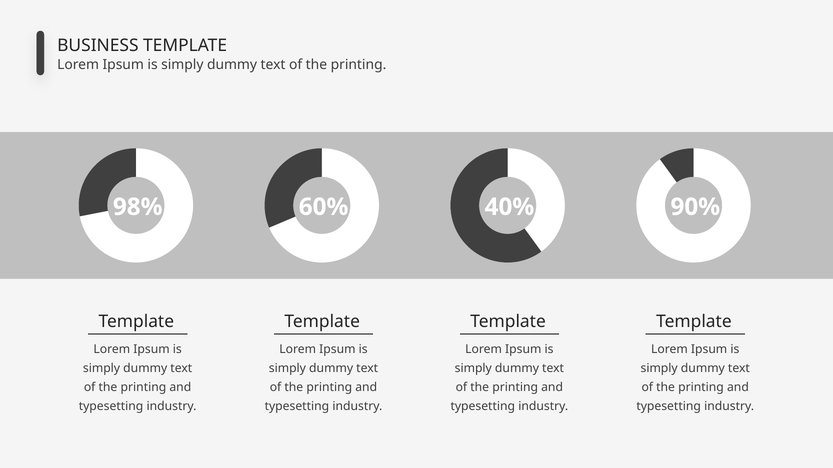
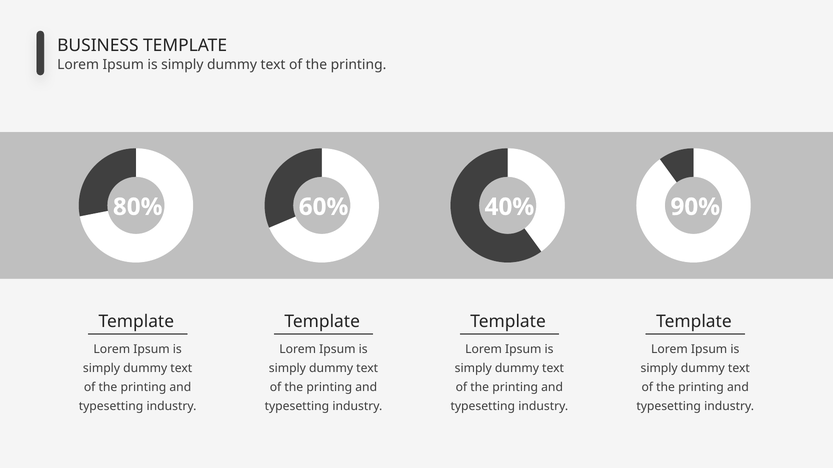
98%: 98% -> 80%
